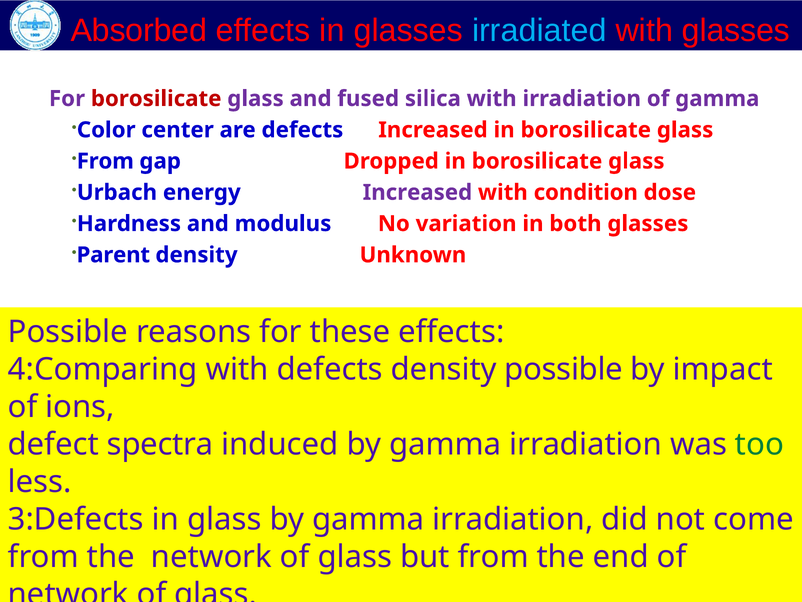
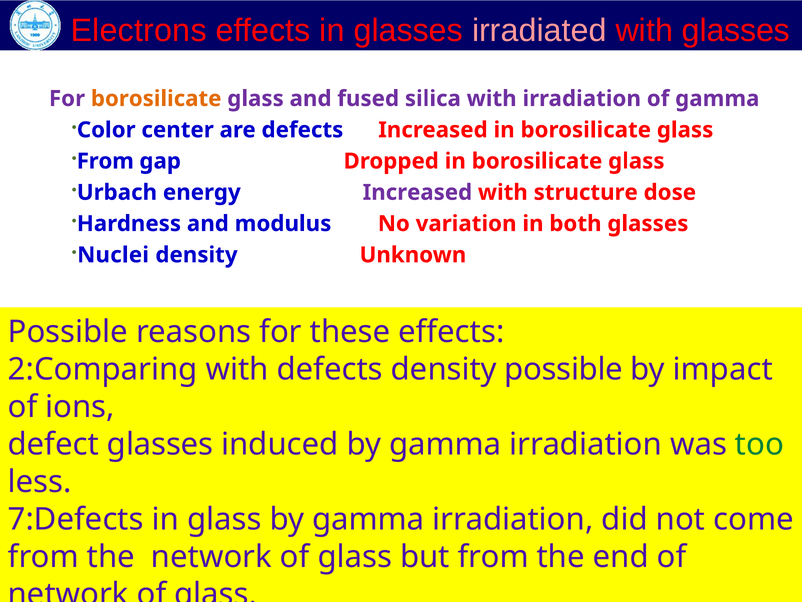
Absorbed: Absorbed -> Electrons
irradiated colour: light blue -> pink
borosilicate at (156, 99) colour: red -> orange
condition: condition -> structure
Parent: Parent -> Nuclei
4:Comparing: 4:Comparing -> 2:Comparing
defect spectra: spectra -> glasses
3:Defects: 3:Defects -> 7:Defects
